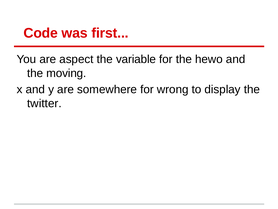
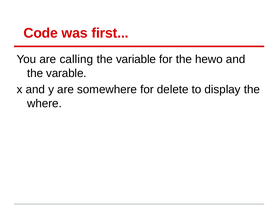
aspect: aspect -> calling
moving: moving -> varable
wrong: wrong -> delete
twitter: twitter -> where
